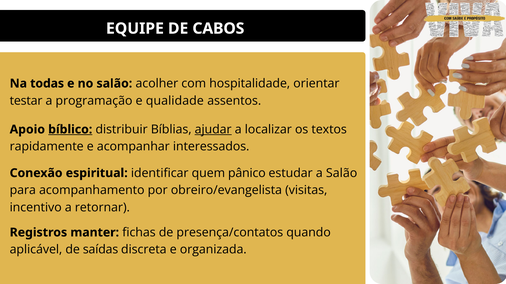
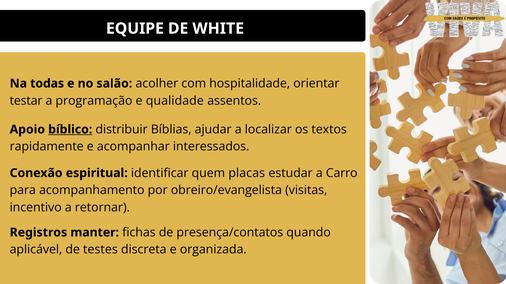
CABOS: CABOS -> WHITE
ajudar underline: present -> none
pânico: pânico -> placas
a Salão: Salão -> Carro
saídas: saídas -> testes
